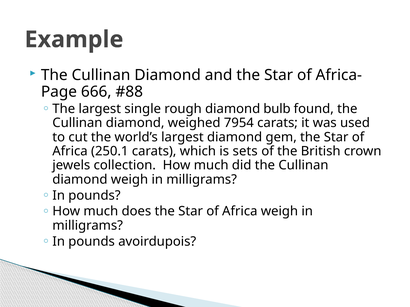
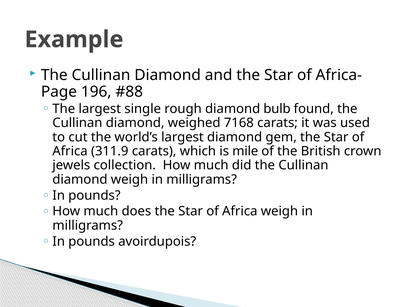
666: 666 -> 196
7954: 7954 -> 7168
250.1: 250.1 -> 311.9
sets: sets -> mile
